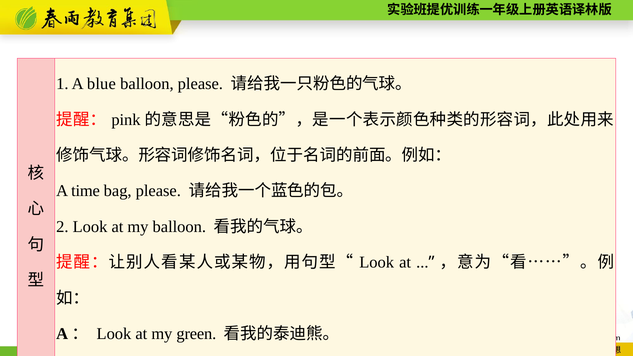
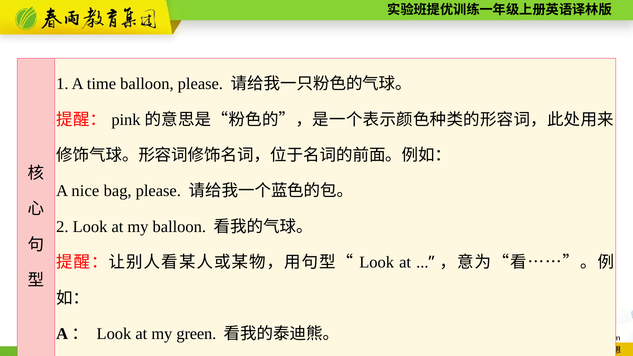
blue: blue -> time
time: time -> nice
